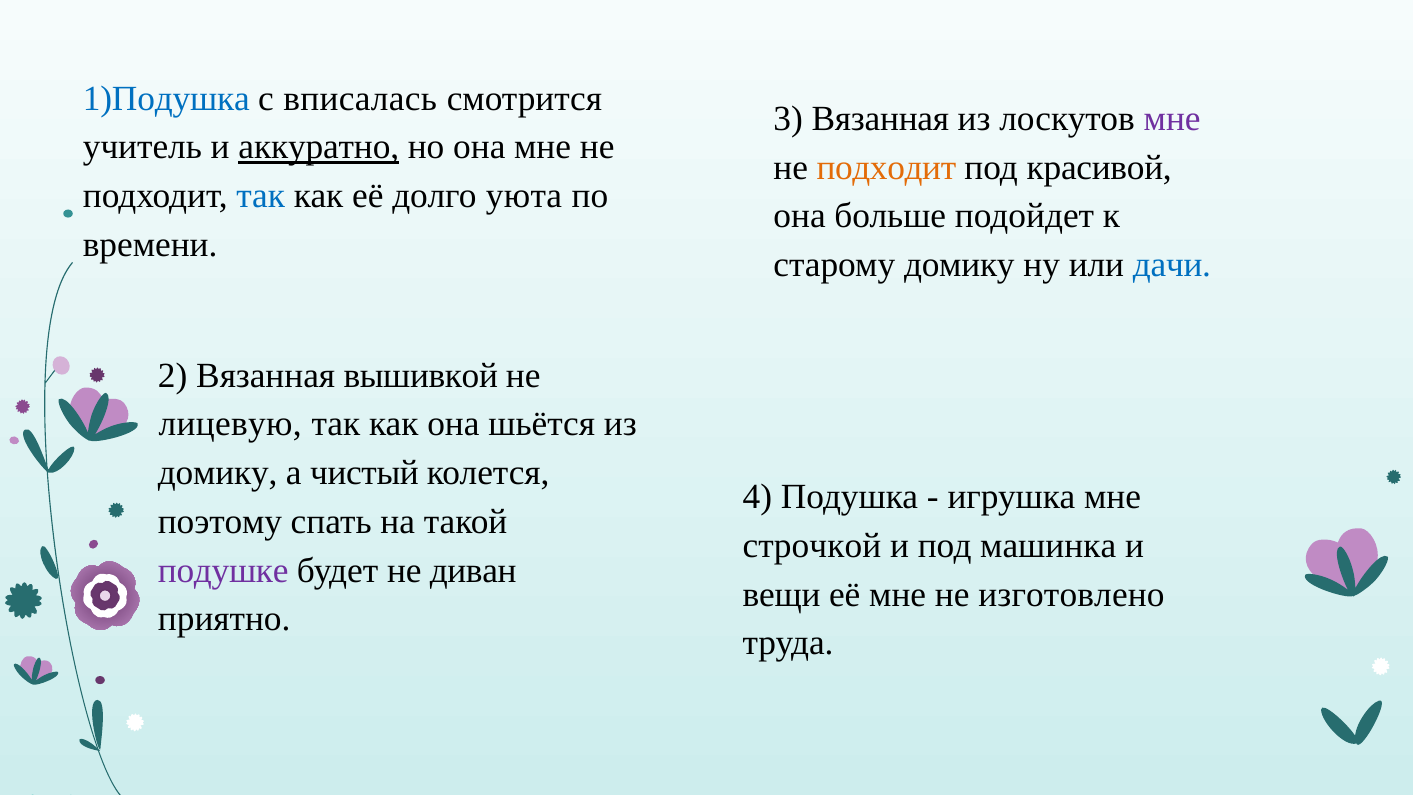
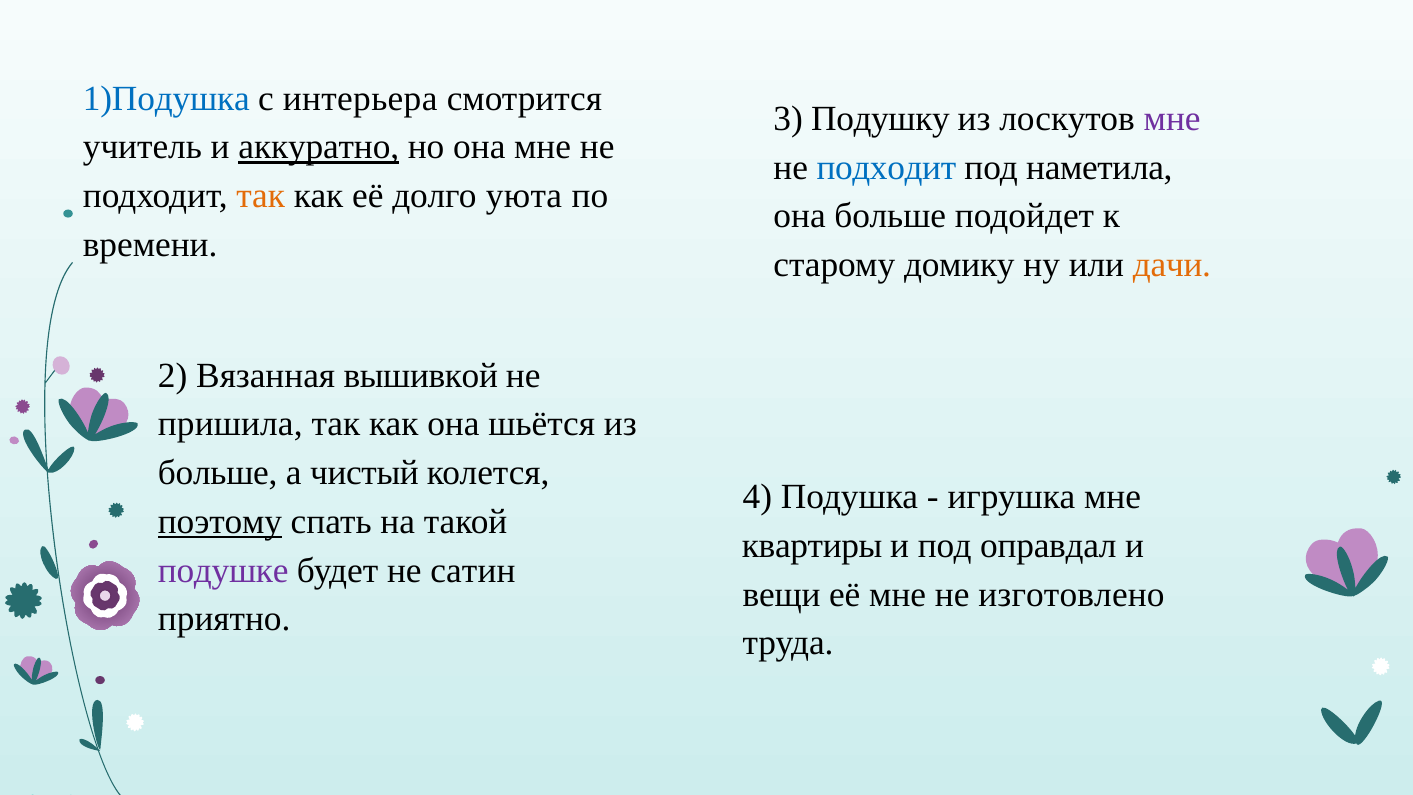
вписалась: вписалась -> интерьера
3 Вязанная: Вязанная -> Подушку
подходит at (886, 167) colour: orange -> blue
красивой: красивой -> наметила
так at (261, 196) colour: blue -> orange
дачи colour: blue -> orange
лицевую: лицевую -> пришила
домику at (218, 473): домику -> больше
поэтому underline: none -> present
строчкой: строчкой -> квартиры
машинка: машинка -> оправдал
диван: диван -> сатин
